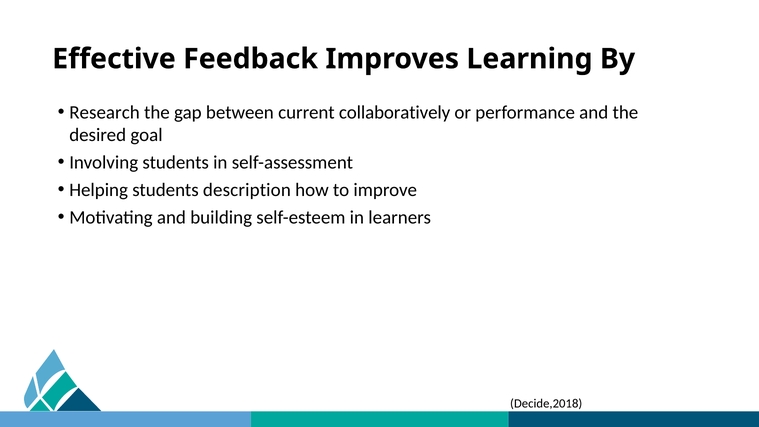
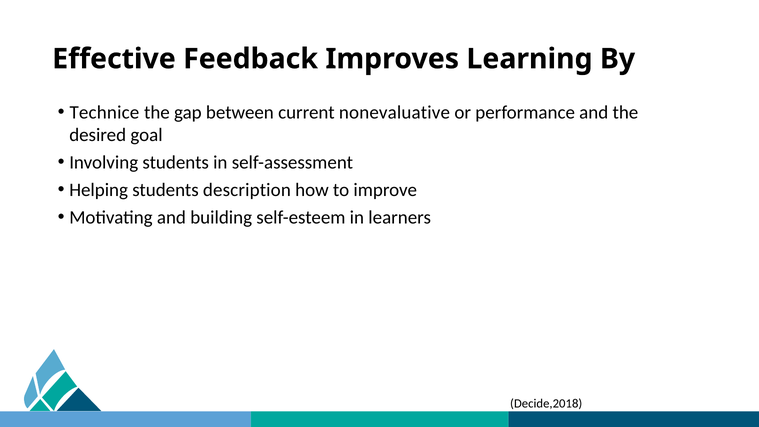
Research: Research -> Technice
collaboratively: collaboratively -> nonevaluative
